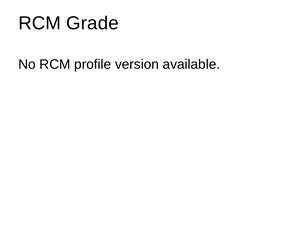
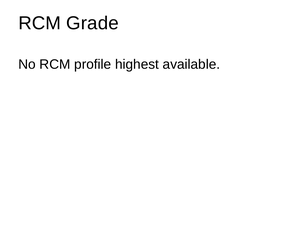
version: version -> highest
